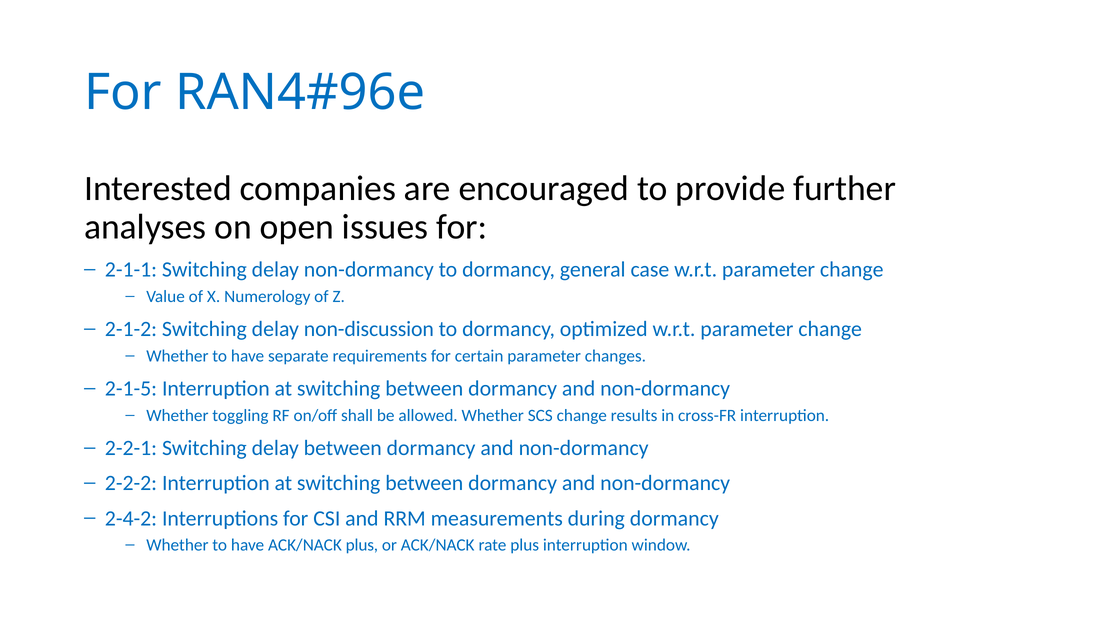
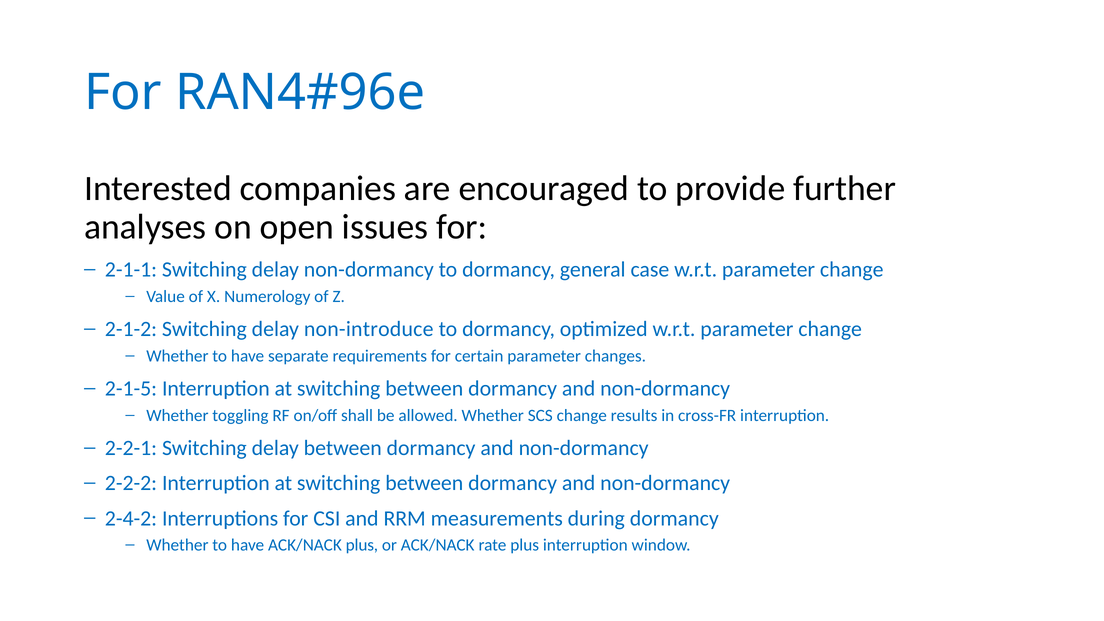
non-discussion: non-discussion -> non-introduce
